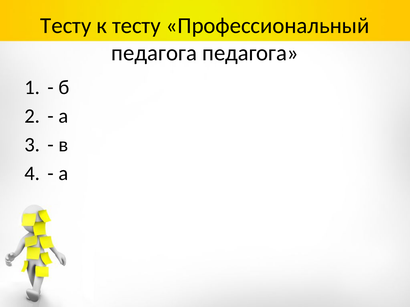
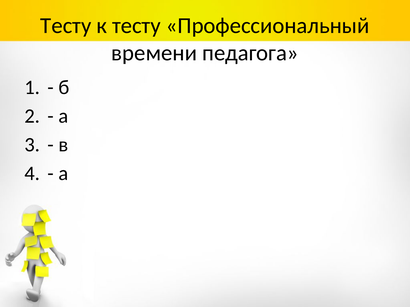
педагога at (154, 53): педагога -> времени
